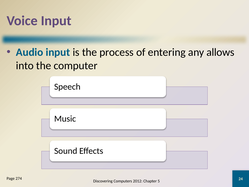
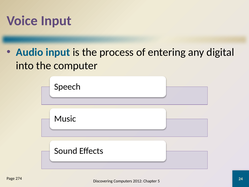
allows: allows -> digital
